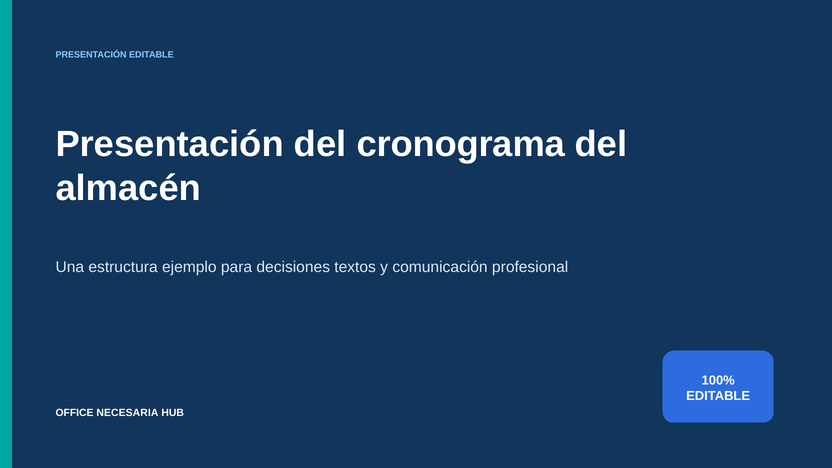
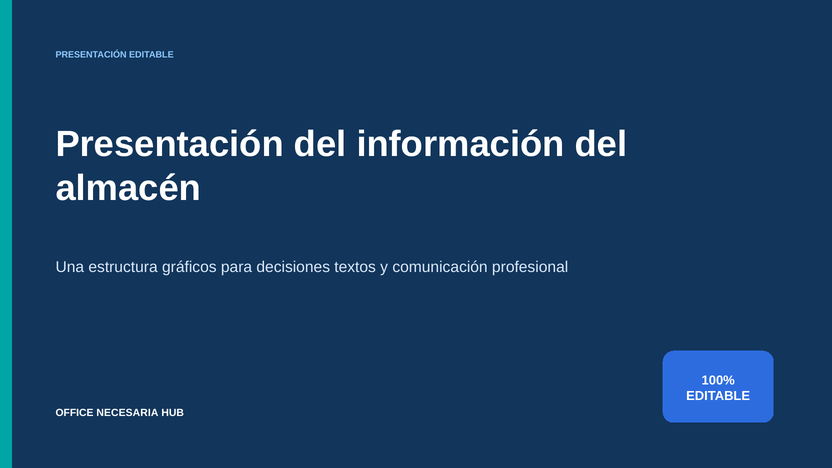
cronograma: cronograma -> información
ejemplo: ejemplo -> gráficos
